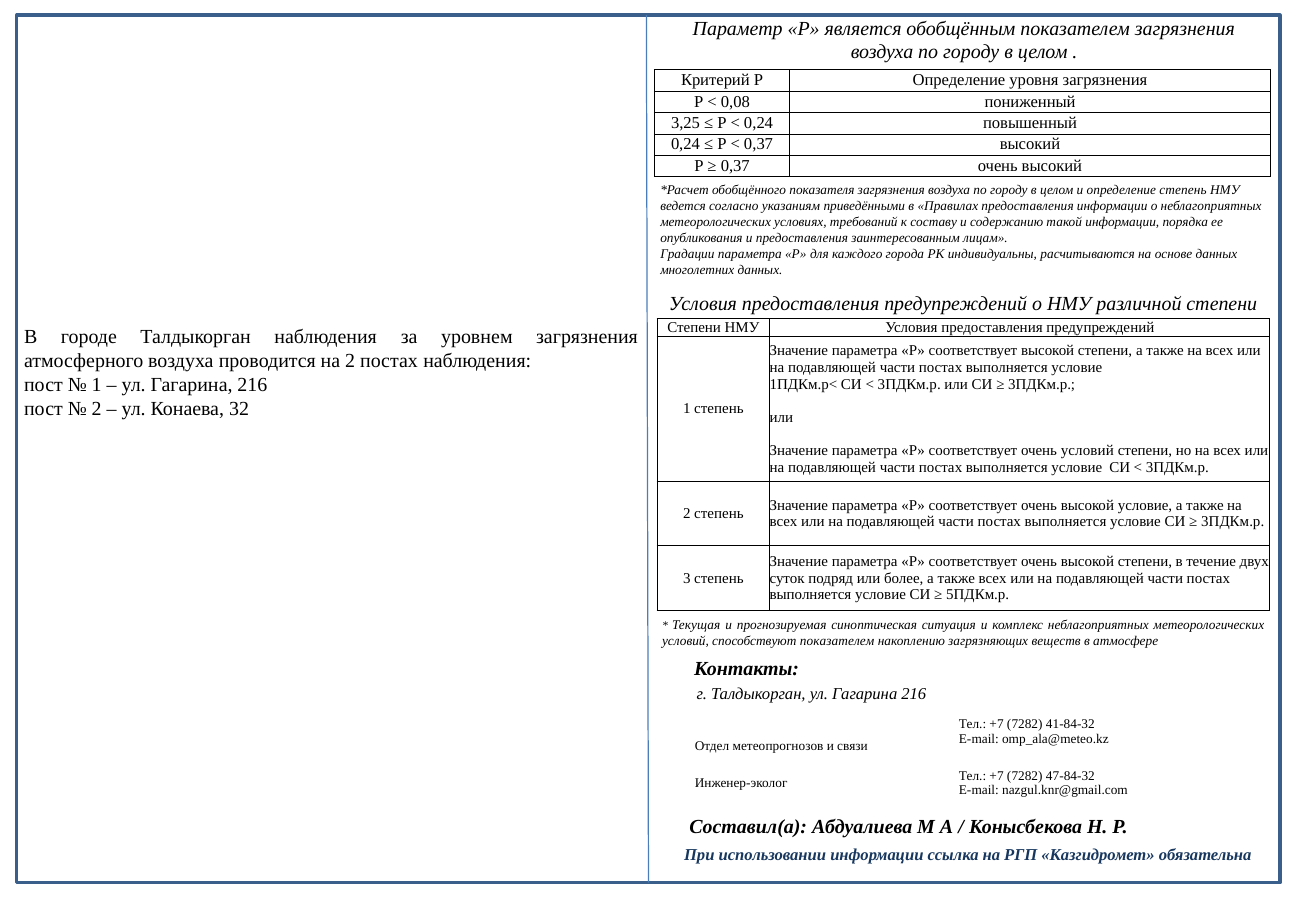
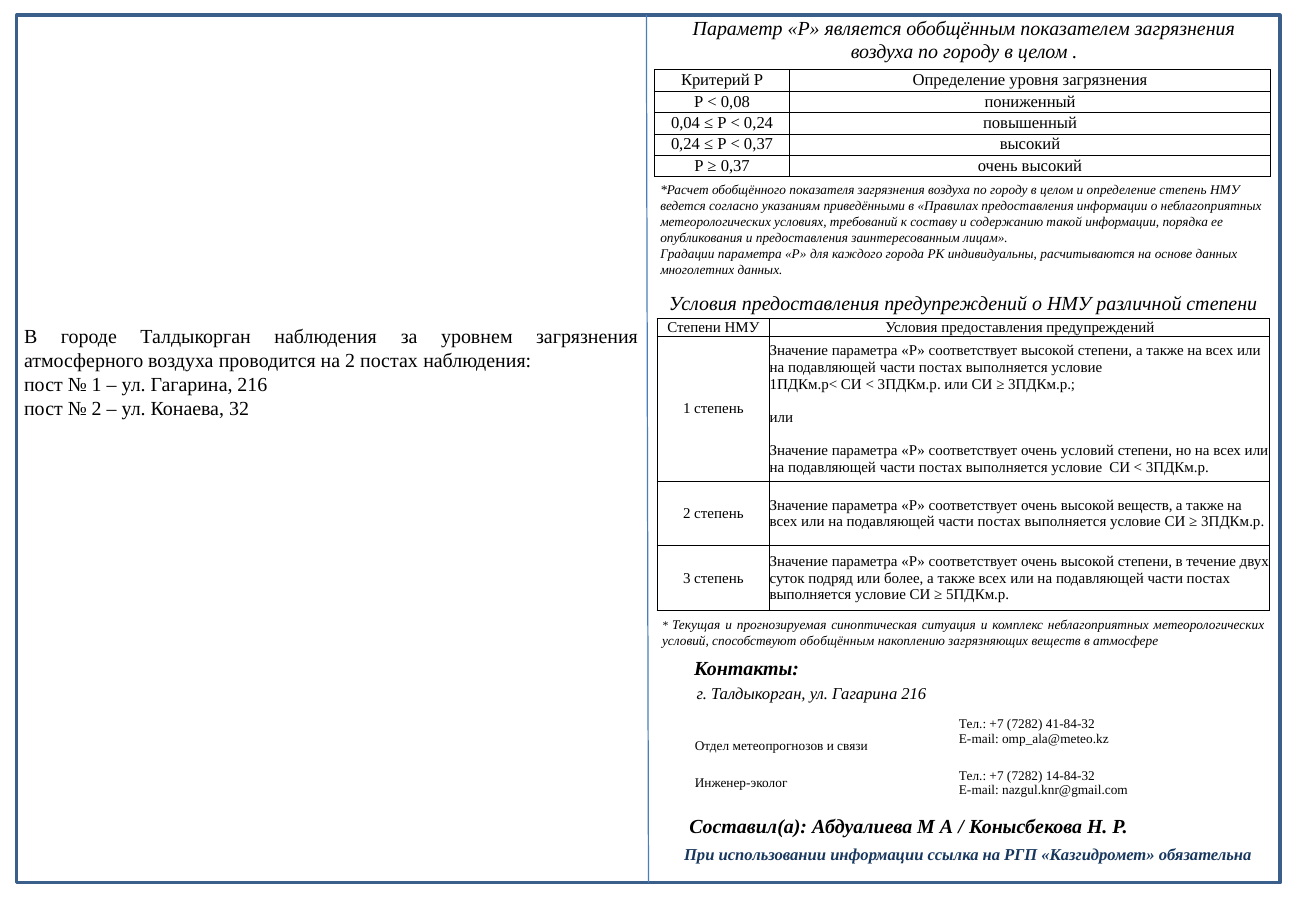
3,25: 3,25 -> 0,04
высокой условие: условие -> веществ
способствуют показателем: показателем -> обобщённым
47-84-32: 47-84-32 -> 14-84-32
